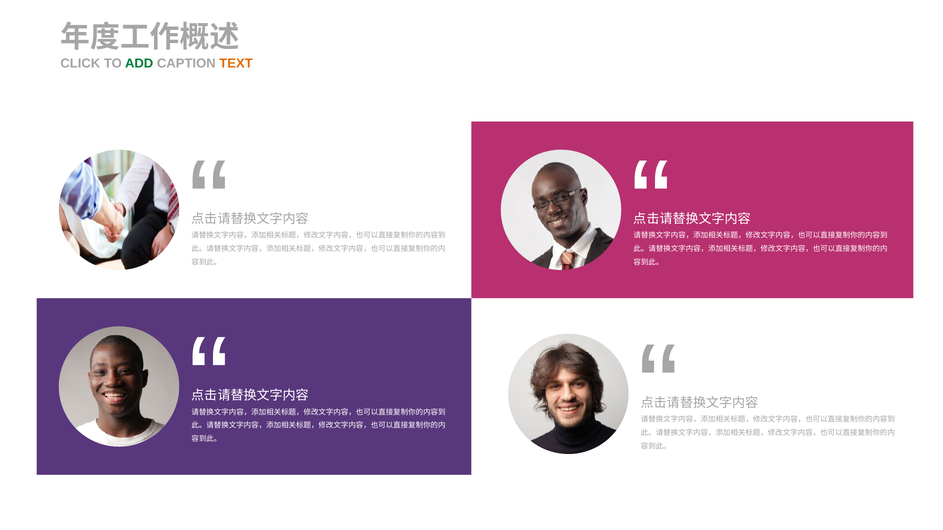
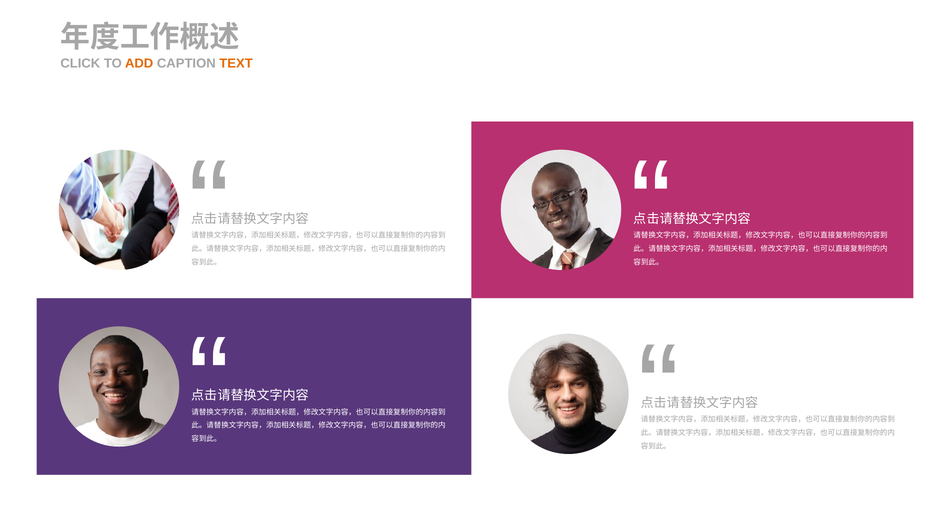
ADD colour: green -> orange
